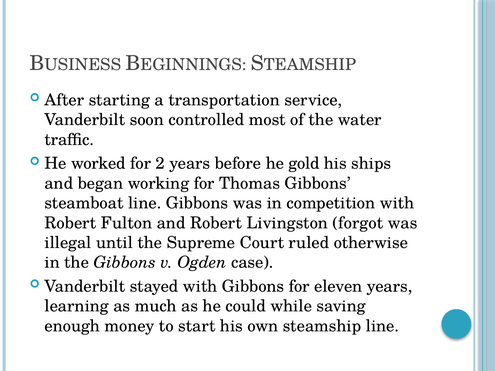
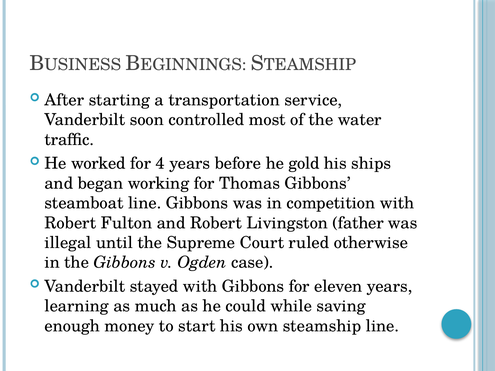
2: 2 -> 4
forgot: forgot -> father
